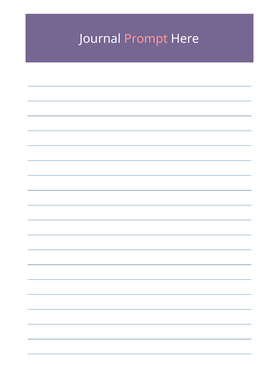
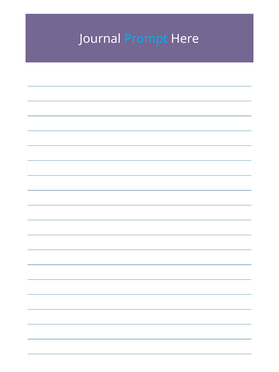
Prompt colour: pink -> light blue
